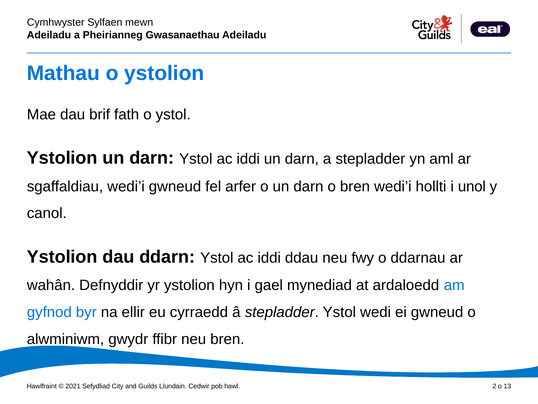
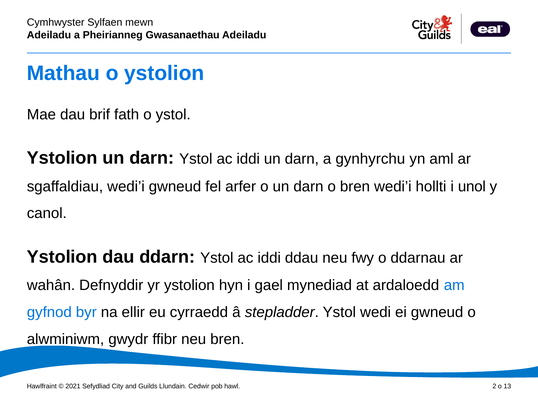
a stepladder: stepladder -> gynhyrchu
